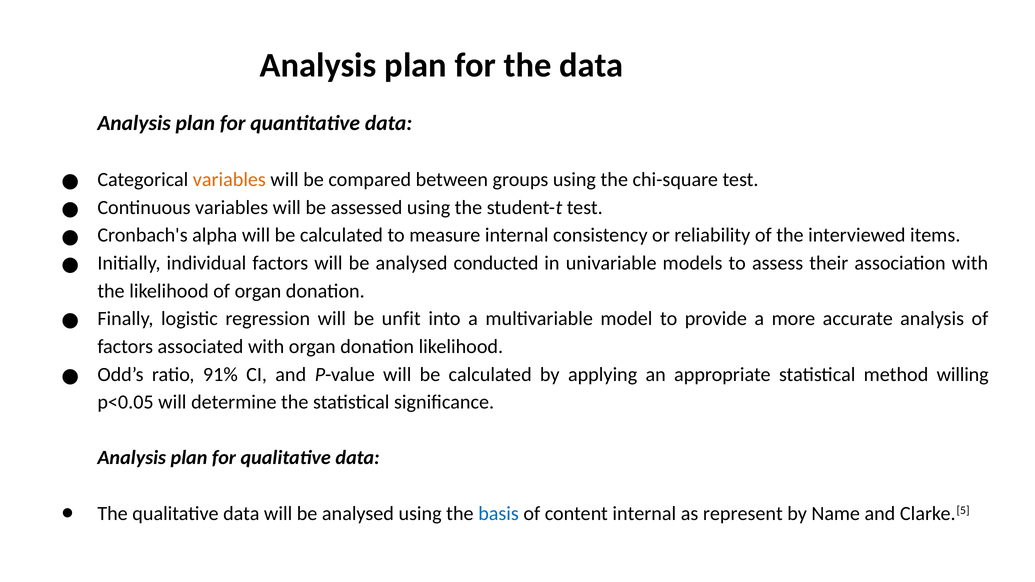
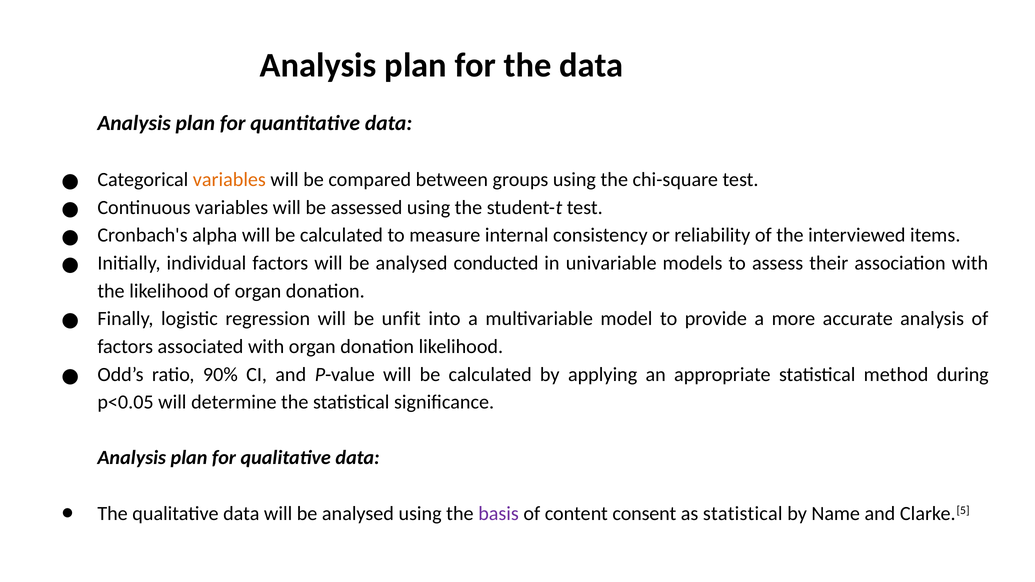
91%: 91% -> 90%
willing: willing -> during
basis colour: blue -> purple
content internal: internal -> consent
as represent: represent -> statistical
